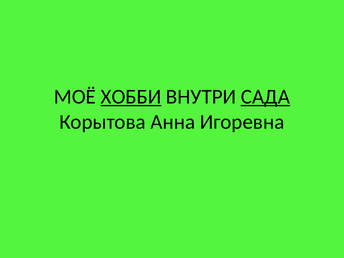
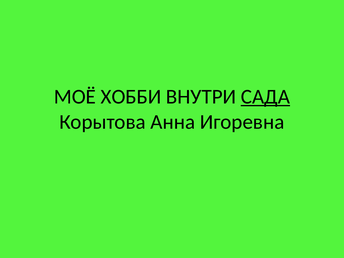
ХОББИ underline: present -> none
